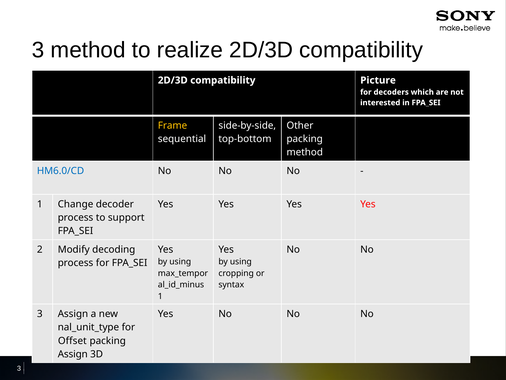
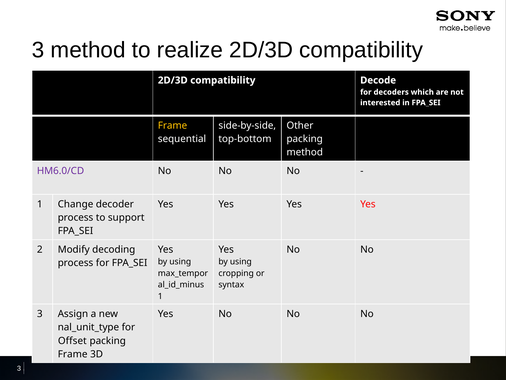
Picture: Picture -> Decode
HM6.0/CD colour: blue -> purple
Assign at (73, 354): Assign -> Frame
